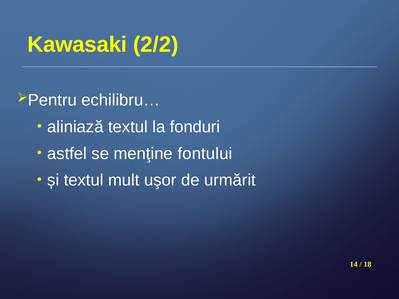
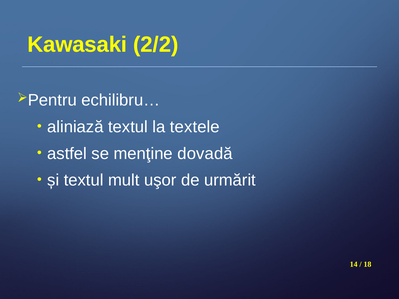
fonduri: fonduri -> textele
fontului: fontului -> dovadă
